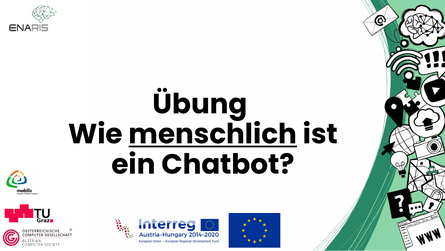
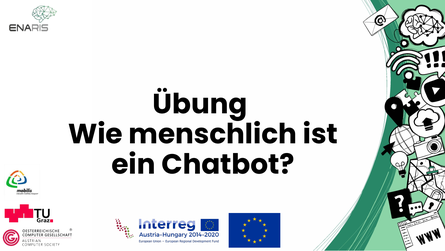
menschlich underline: present -> none
